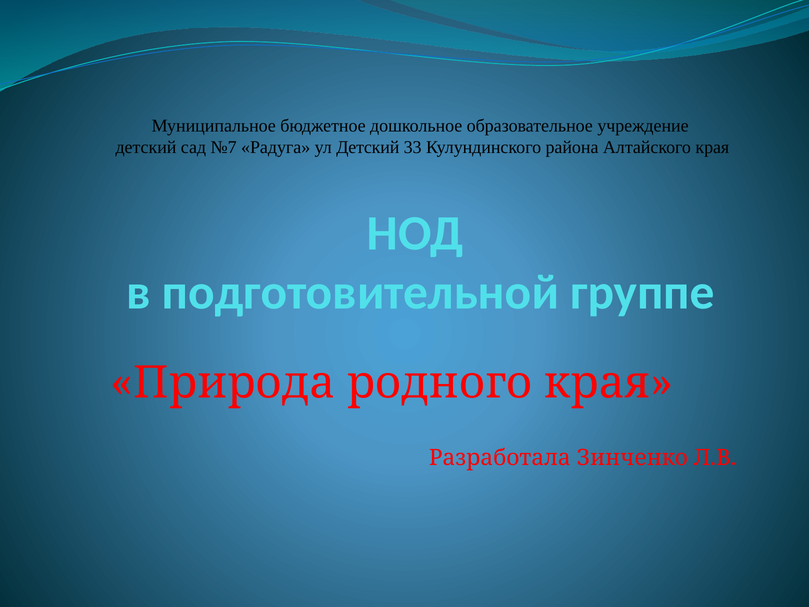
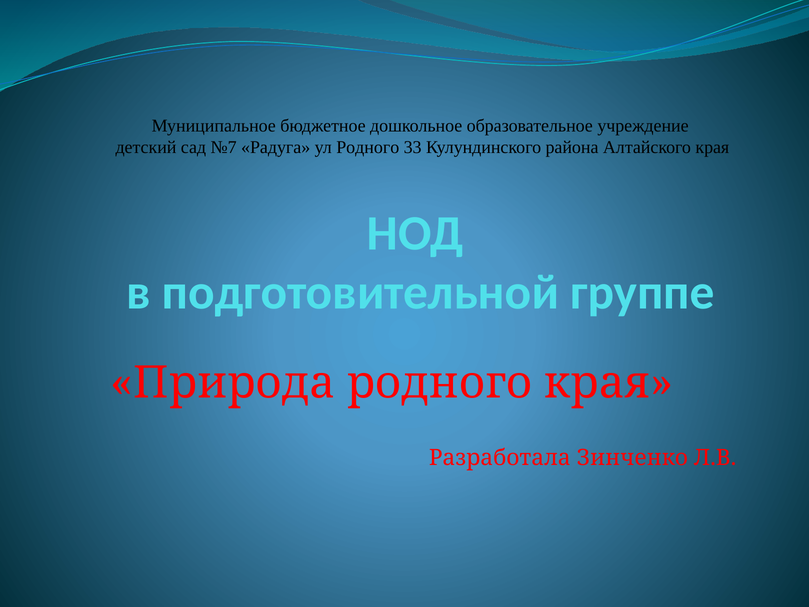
ул Детский: Детский -> Родного
